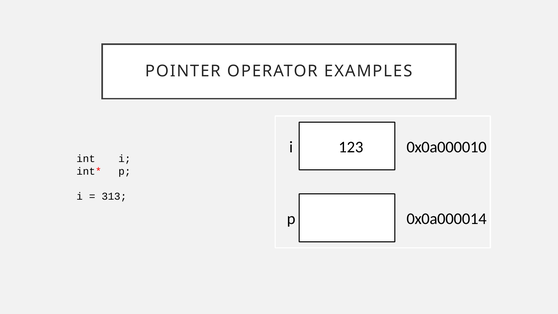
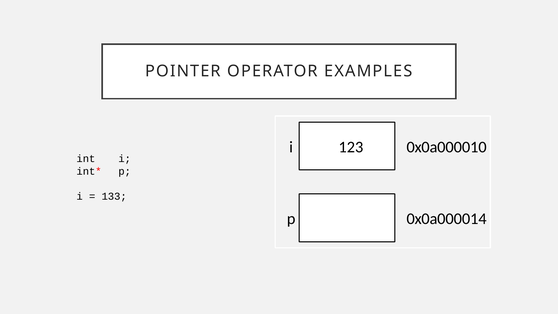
313: 313 -> 133
